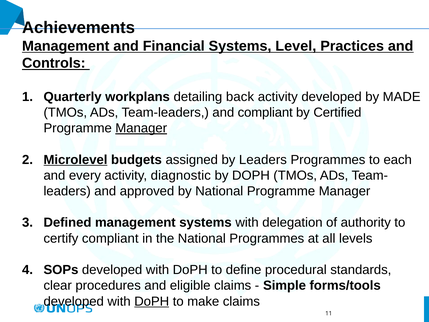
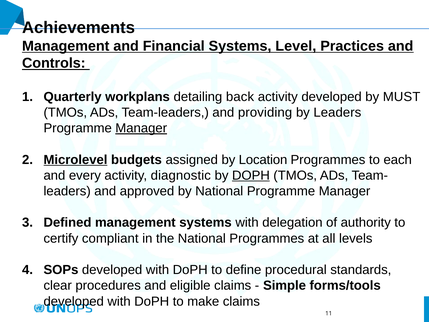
MADE: MADE -> MUST
and compliant: compliant -> providing
by Certified: Certified -> Leaders
by Leaders: Leaders -> Location
DOPH at (251, 175) underline: none -> present
DoPH at (152, 301) underline: present -> none
